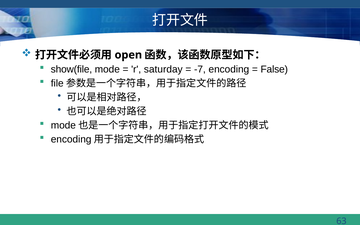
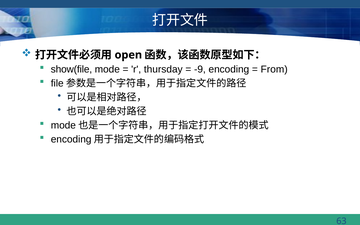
saturday: saturday -> thursday
-7: -7 -> -9
False: False -> From
